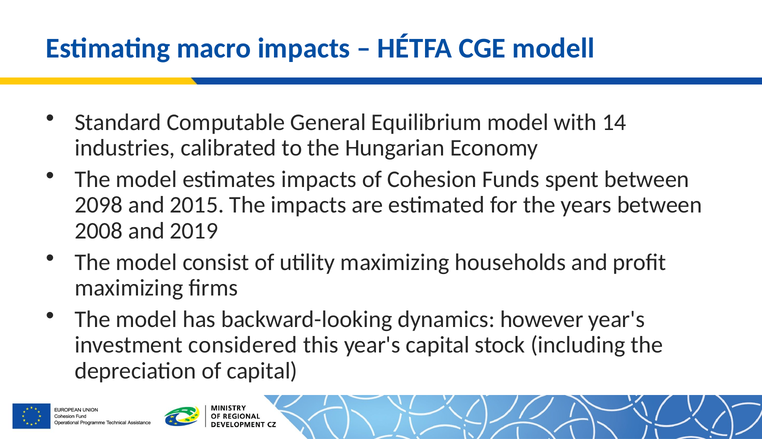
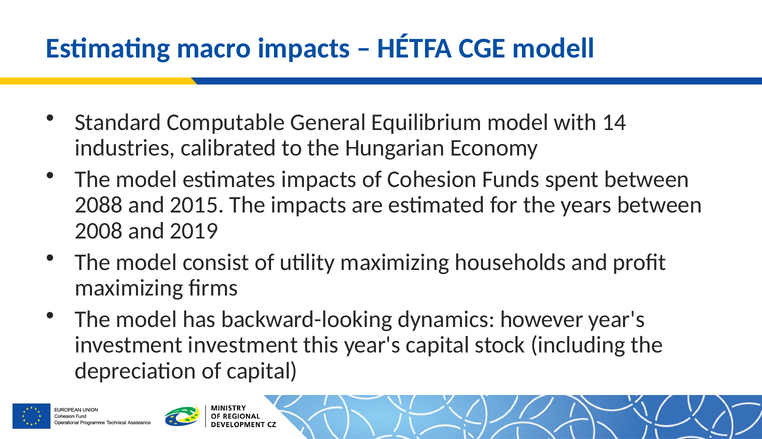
2098: 2098 -> 2088
investment considered: considered -> investment
